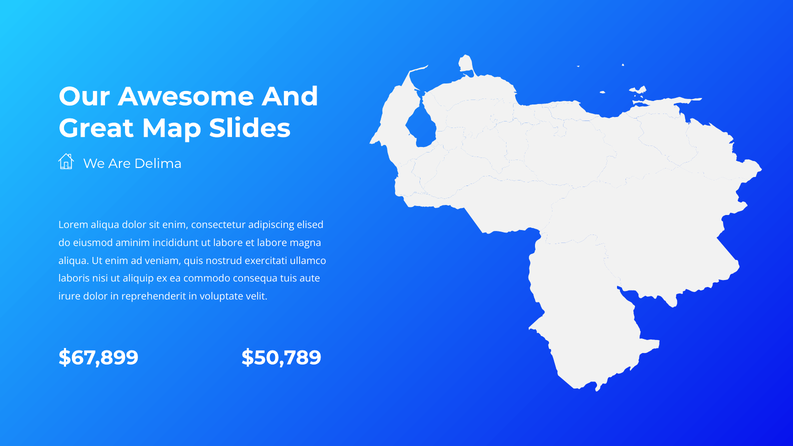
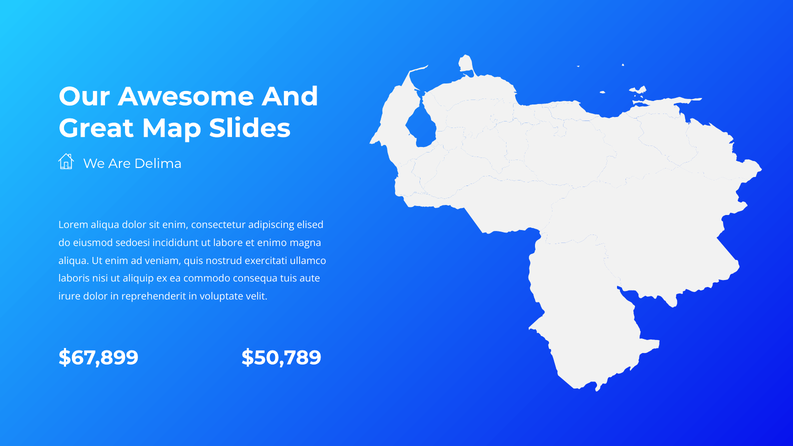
aminim: aminim -> sedoesi
et labore: labore -> enimo
